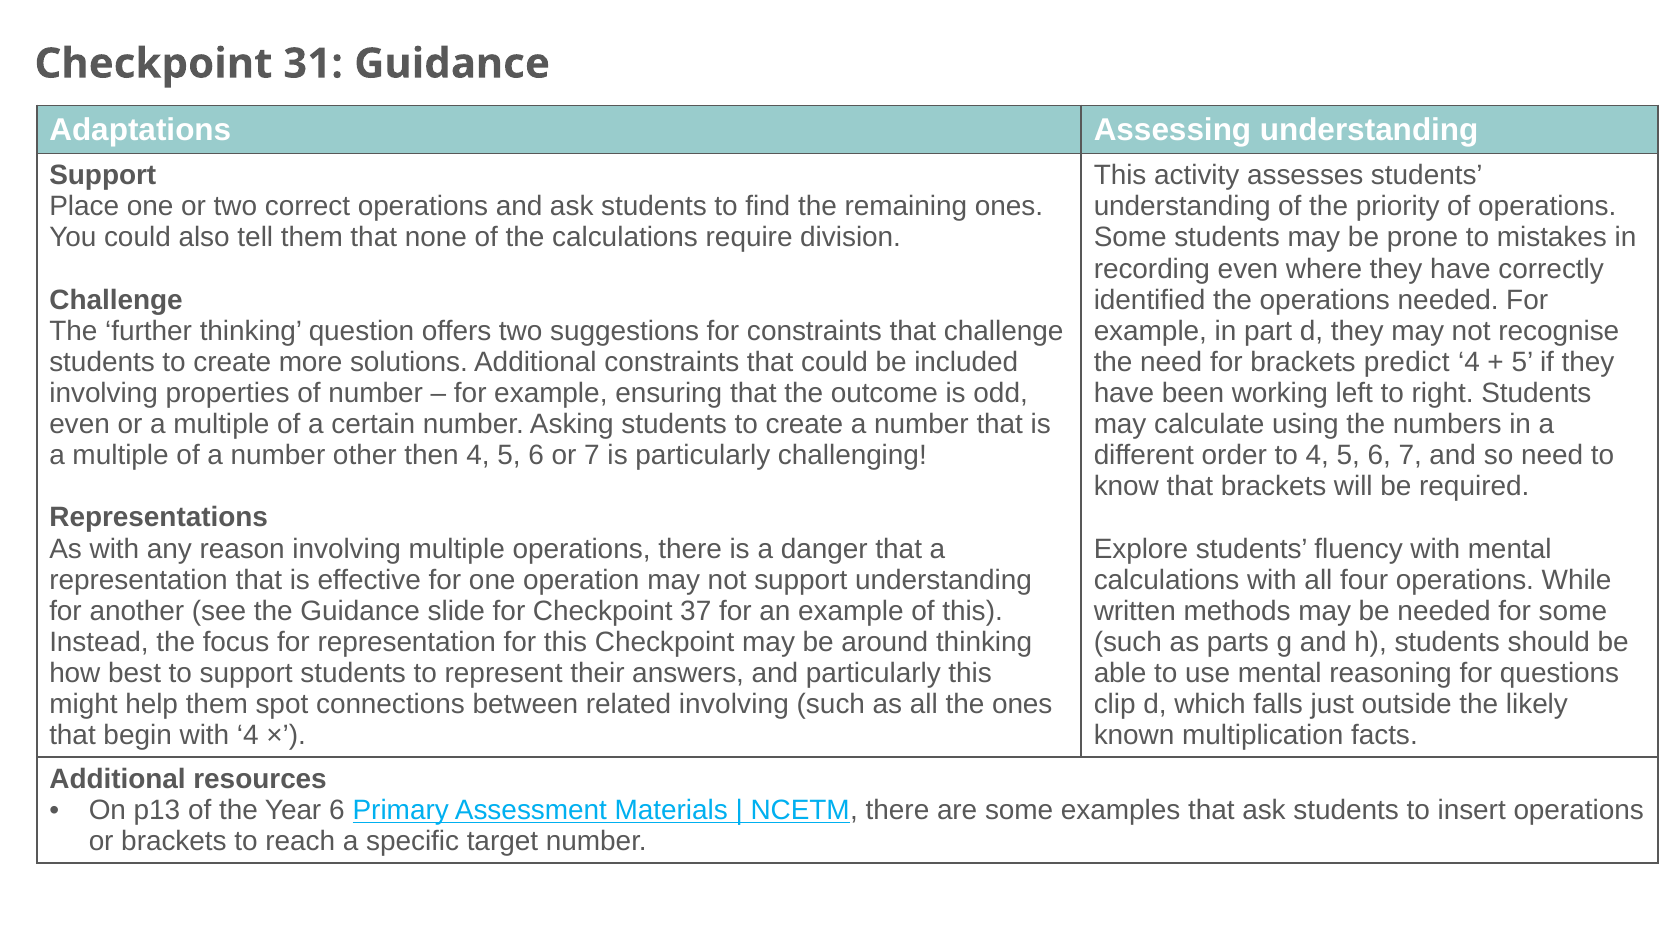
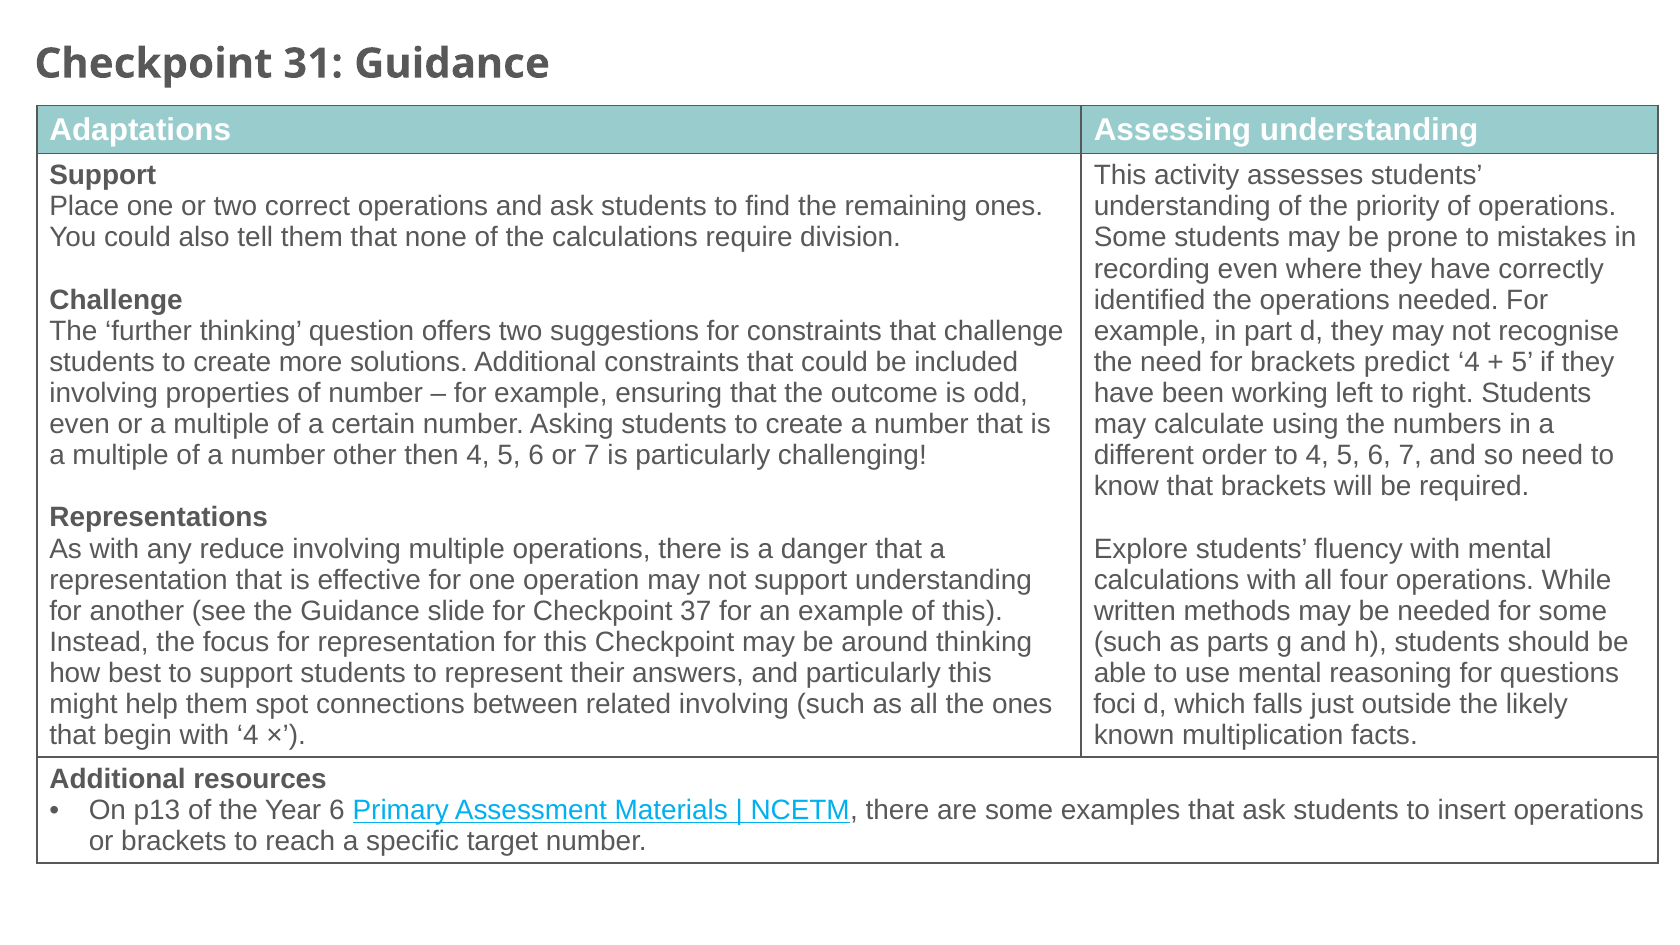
reason: reason -> reduce
clip: clip -> foci
